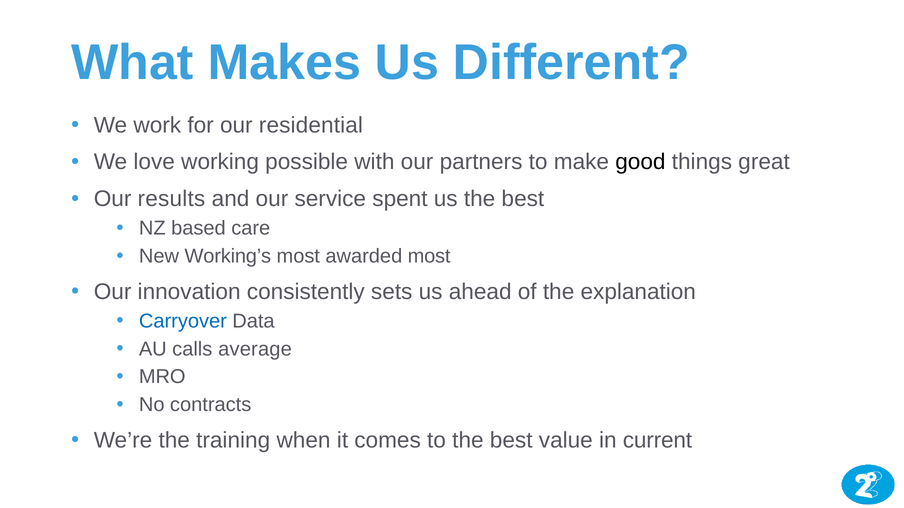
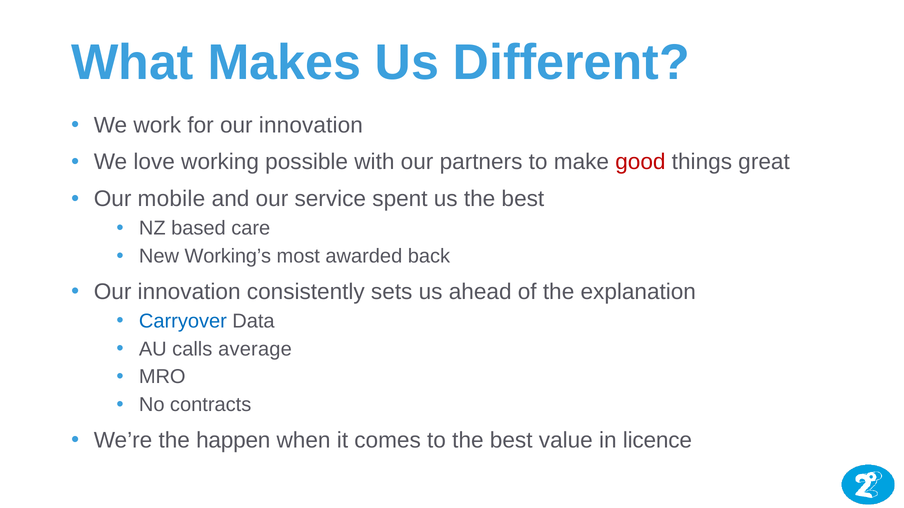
for our residential: residential -> innovation
good colour: black -> red
results: results -> mobile
awarded most: most -> back
training: training -> happen
current: current -> licence
